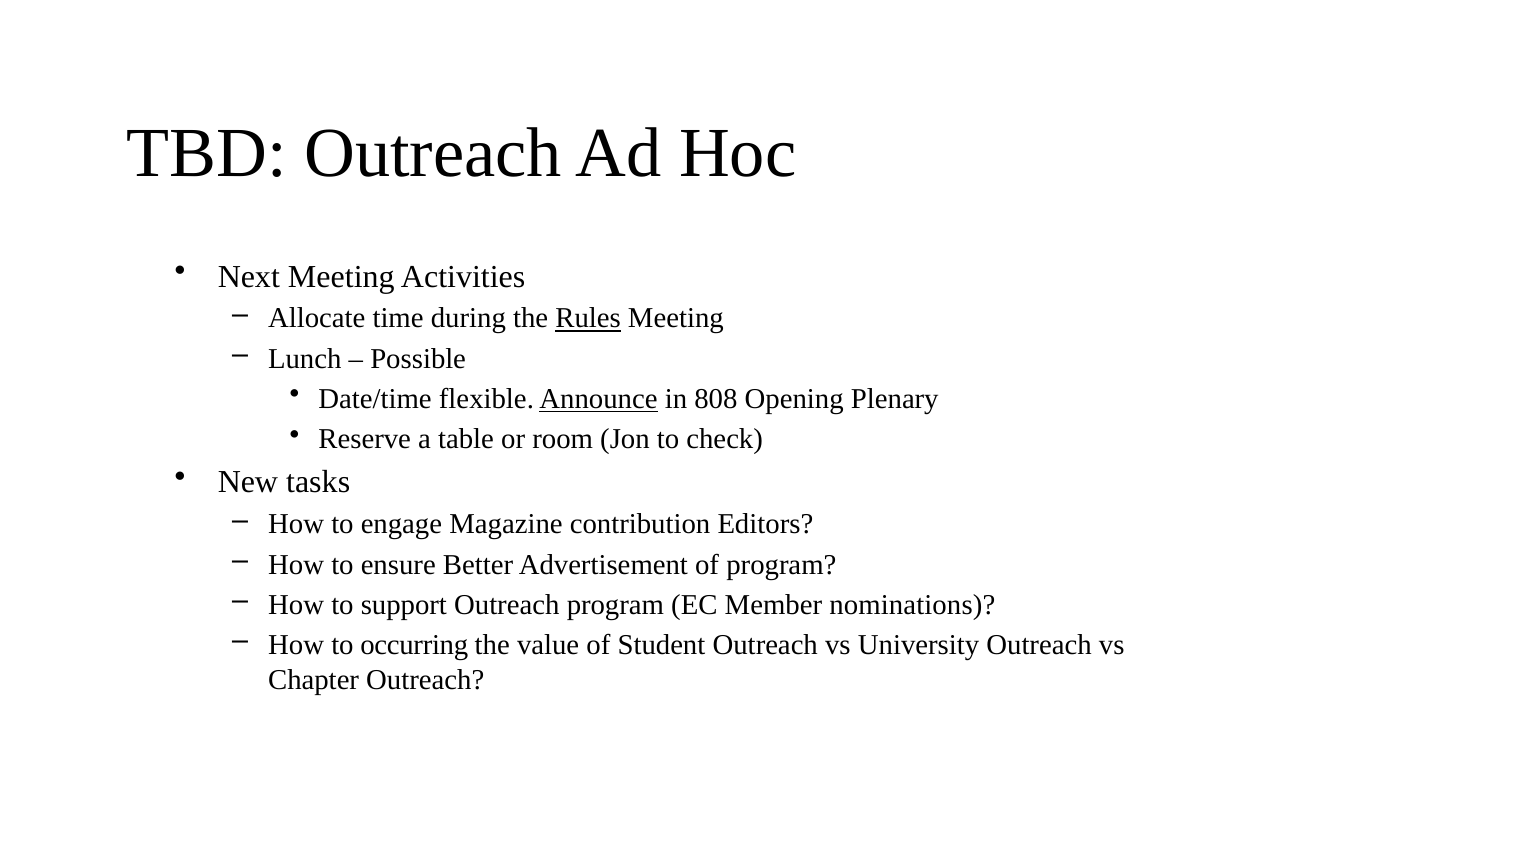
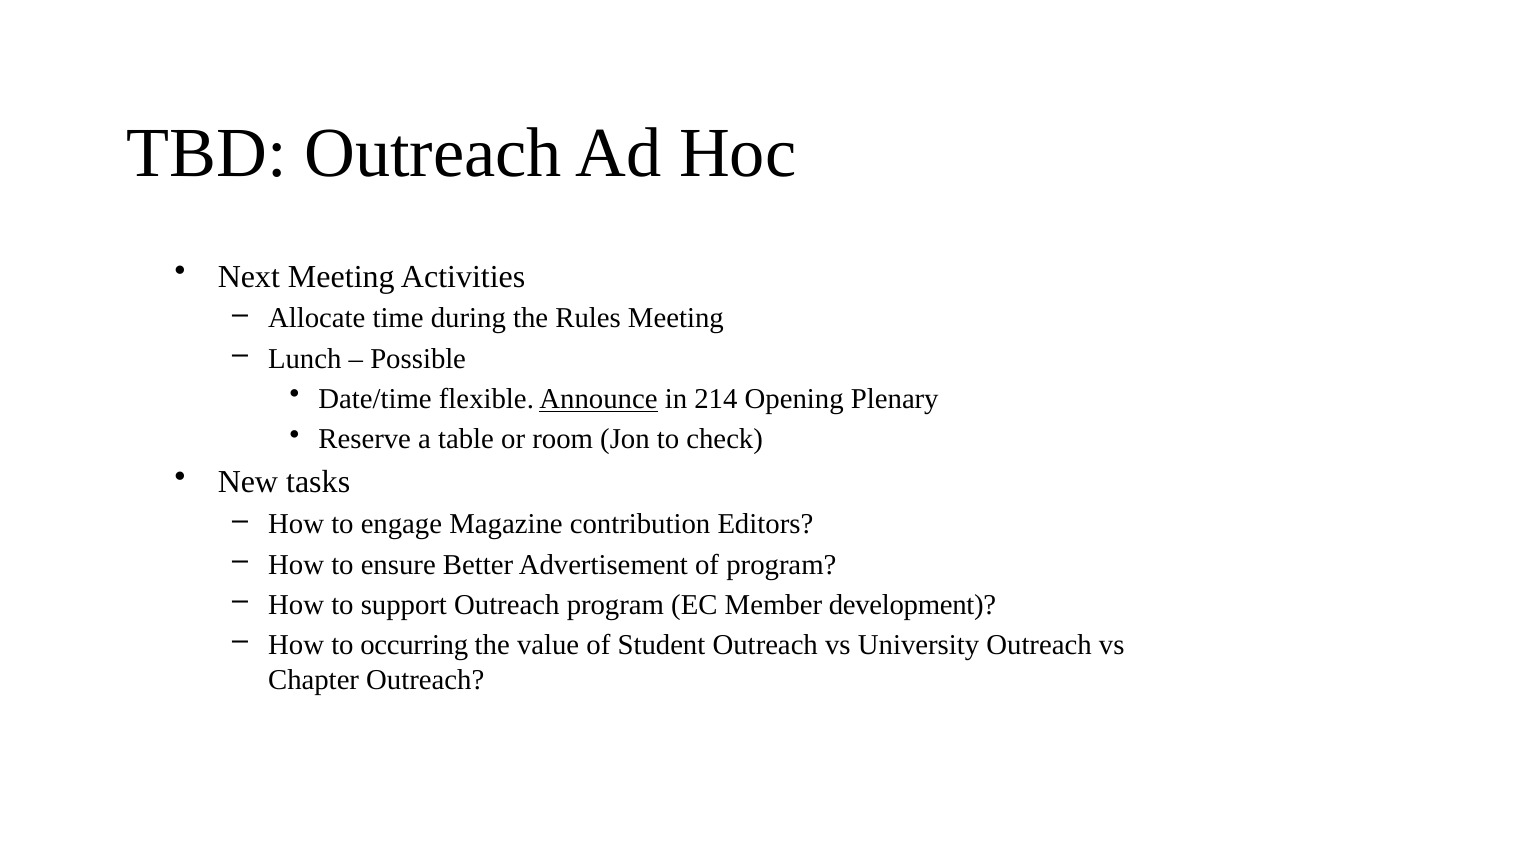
Rules underline: present -> none
808: 808 -> 214
nominations: nominations -> development
